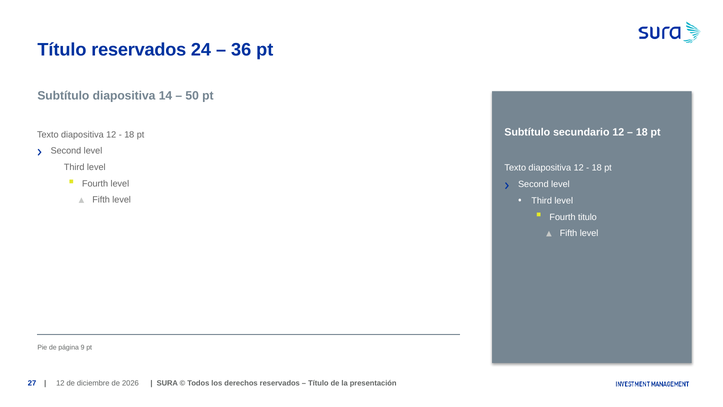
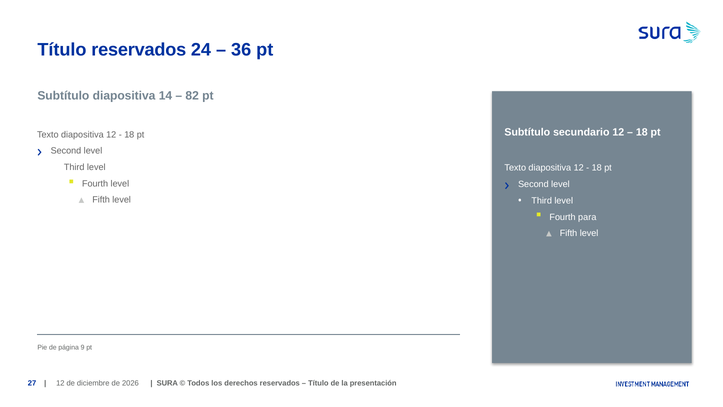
50: 50 -> 82
titulo: titulo -> para
